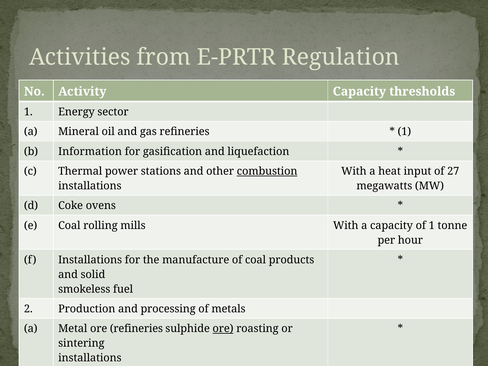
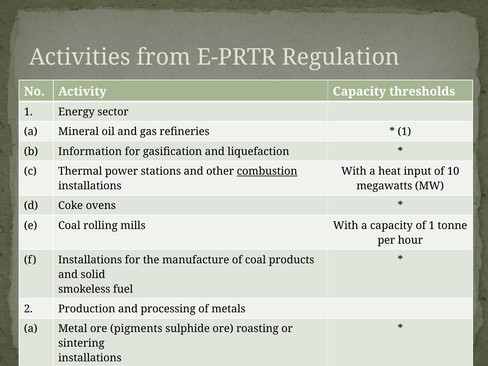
27: 27 -> 10
ore refineries: refineries -> pigments
ore at (223, 329) underline: present -> none
